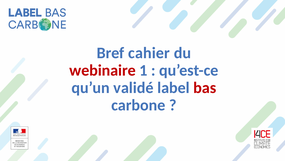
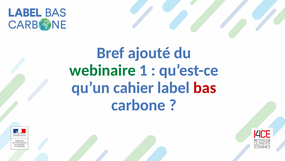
cahier: cahier -> ajouté
webinaire colour: red -> green
validé: validé -> cahier
